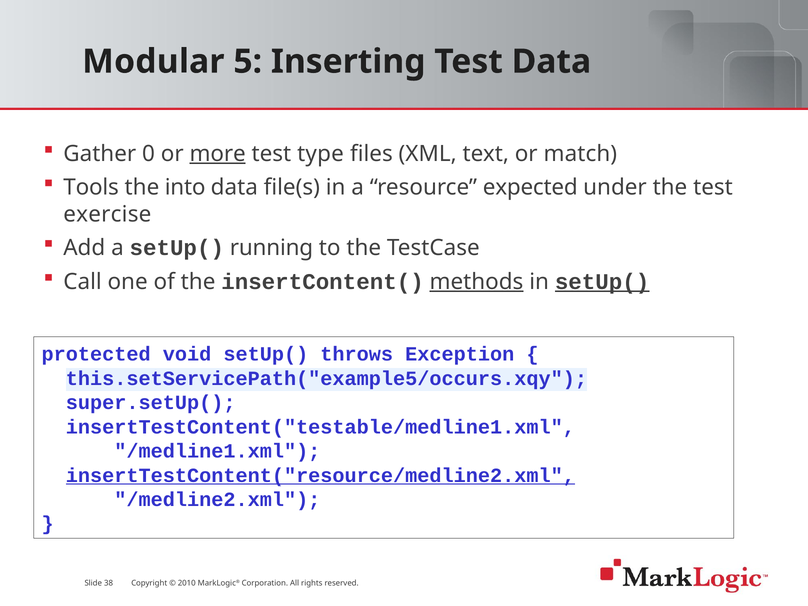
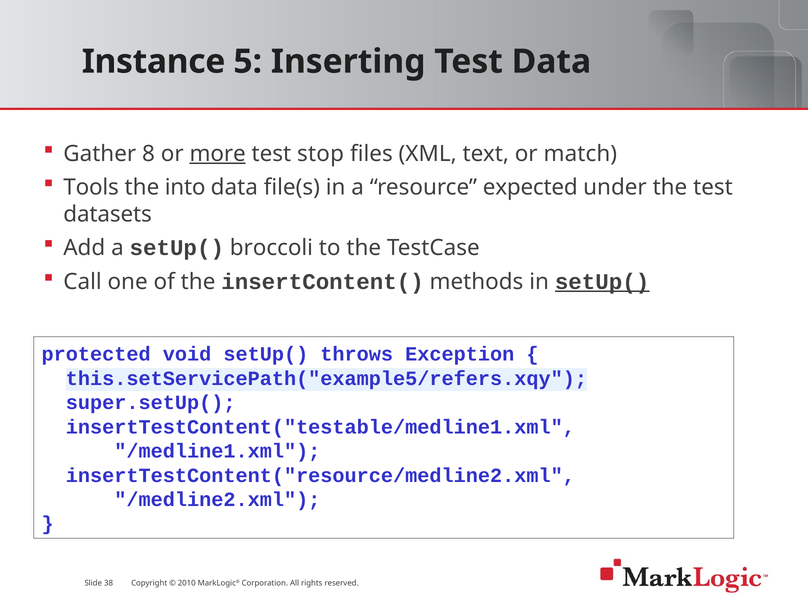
Modular: Modular -> Instance
0: 0 -> 8
type: type -> stop
exercise: exercise -> datasets
running: running -> broccoli
methods underline: present -> none
this.setServicePath("example5/occurs.xqy: this.setServicePath("example5/occurs.xqy -> this.setServicePath("example5/refers.xqy
insertTestContent("resource/medline2.xml underline: present -> none
